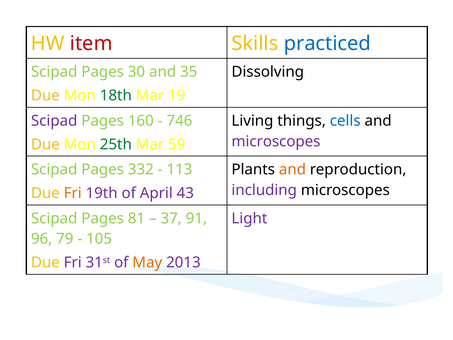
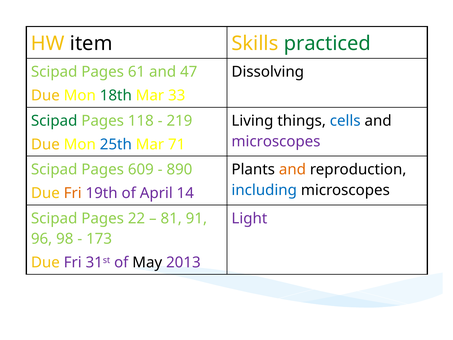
item colour: red -> black
practiced colour: blue -> green
30: 30 -> 61
35: 35 -> 47
19: 19 -> 33
Scipad at (54, 121) colour: purple -> green
160: 160 -> 118
746: 746 -> 219
25th colour: green -> blue
59: 59 -> 71
332: 332 -> 609
113: 113 -> 890
including colour: purple -> blue
43: 43 -> 14
81: 81 -> 22
37: 37 -> 81
79: 79 -> 98
105: 105 -> 173
May colour: orange -> black
